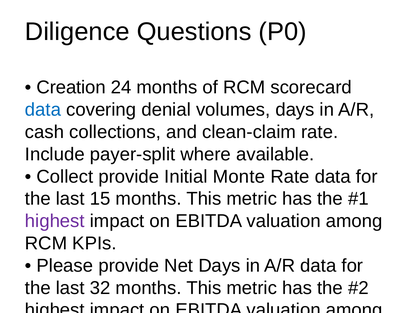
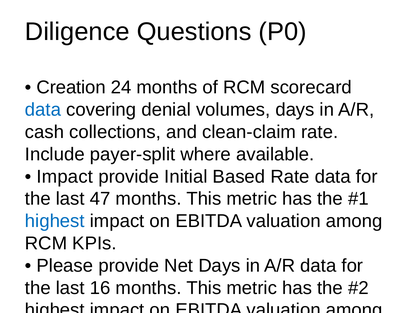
Collect at (65, 176): Collect -> Impact
Monte: Monte -> Based
15: 15 -> 47
highest at (55, 221) colour: purple -> blue
32: 32 -> 16
